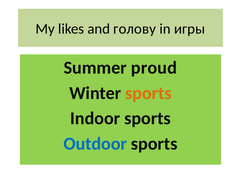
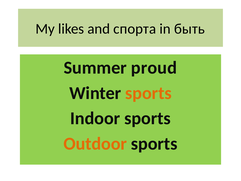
голову: голову -> спортa
игры: игры -> быть
Outdoor colour: blue -> orange
